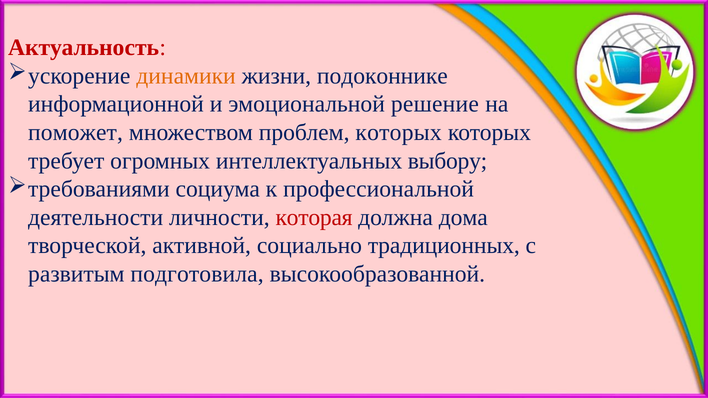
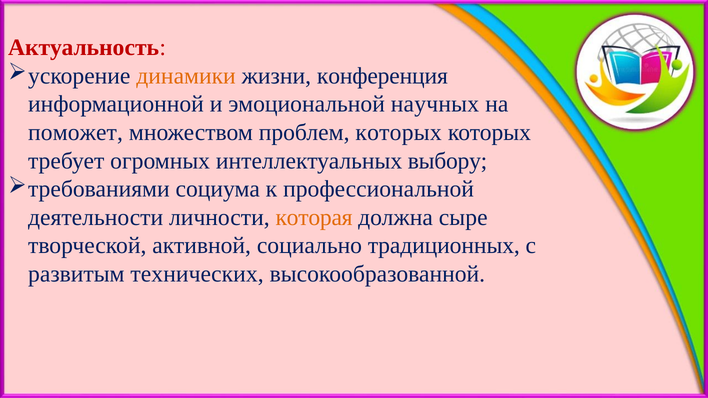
подоконнике: подоконнике -> конференция
решение: решение -> научных
которая colour: red -> orange
дома: дома -> сыре
подготовила: подготовила -> технических
